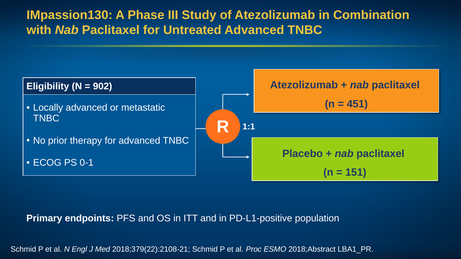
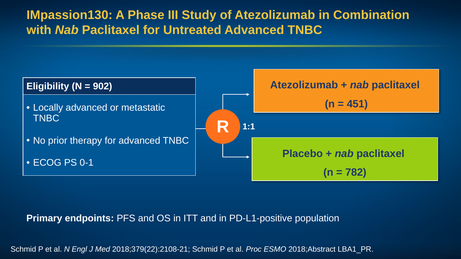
151: 151 -> 782
